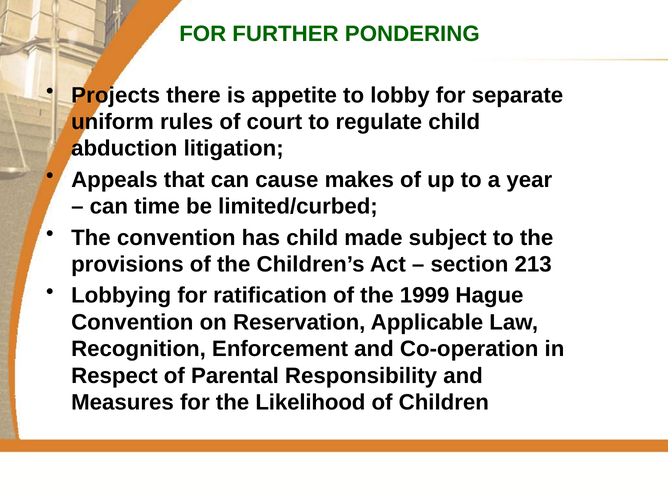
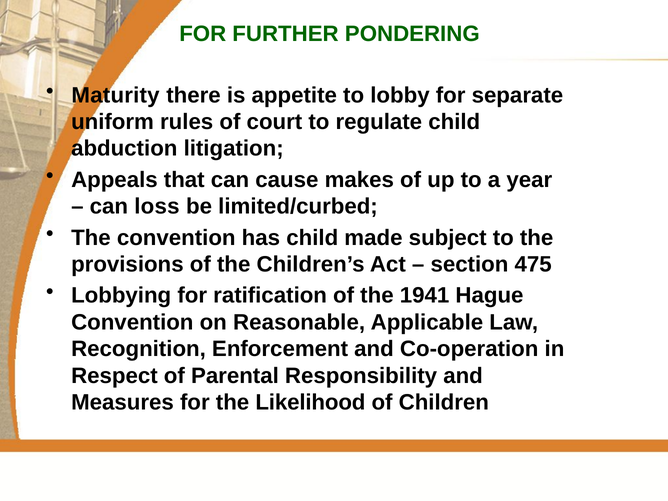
Projects: Projects -> Maturity
time: time -> loss
213: 213 -> 475
1999: 1999 -> 1941
Reservation: Reservation -> Reasonable
